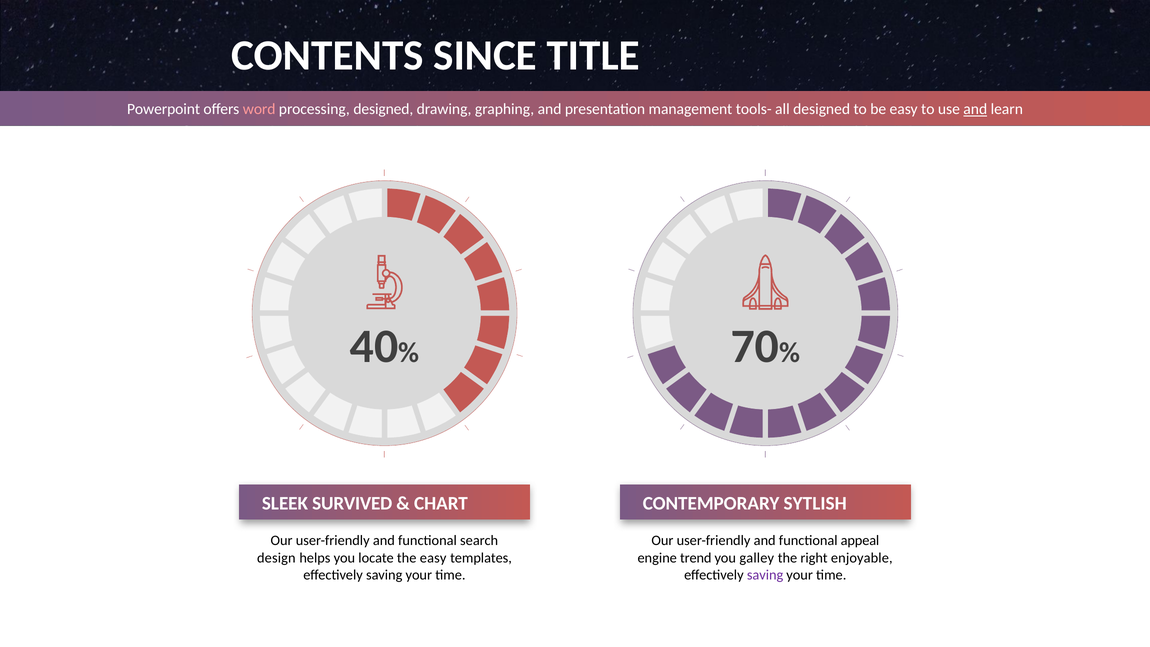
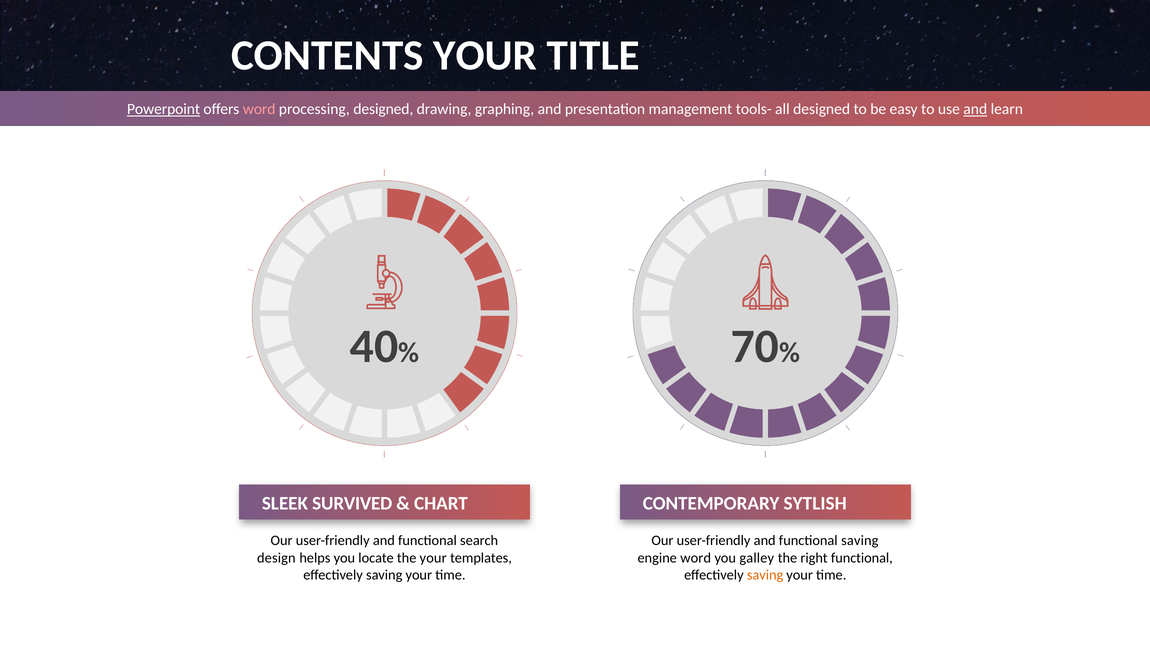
CONTENTS SINCE: SINCE -> YOUR
Powerpoint underline: none -> present
functional appeal: appeal -> saving
the easy: easy -> your
engine trend: trend -> word
right enjoyable: enjoyable -> functional
saving at (765, 575) colour: purple -> orange
